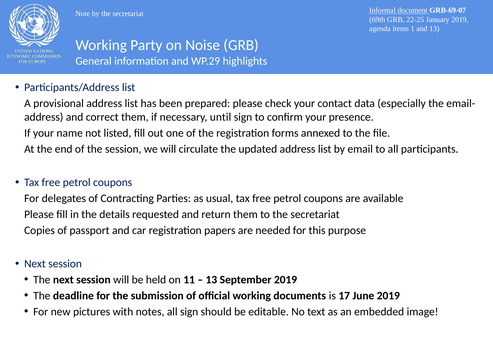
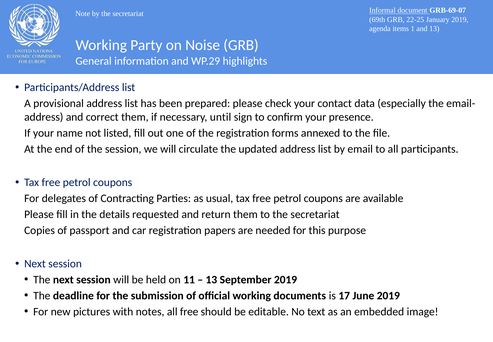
all sign: sign -> free
